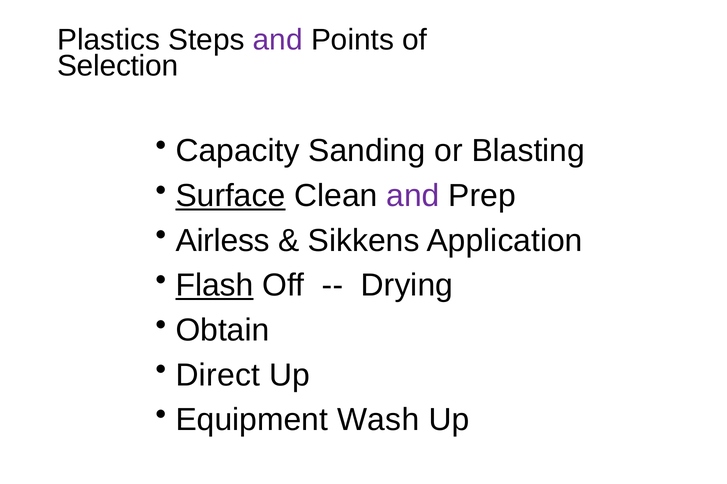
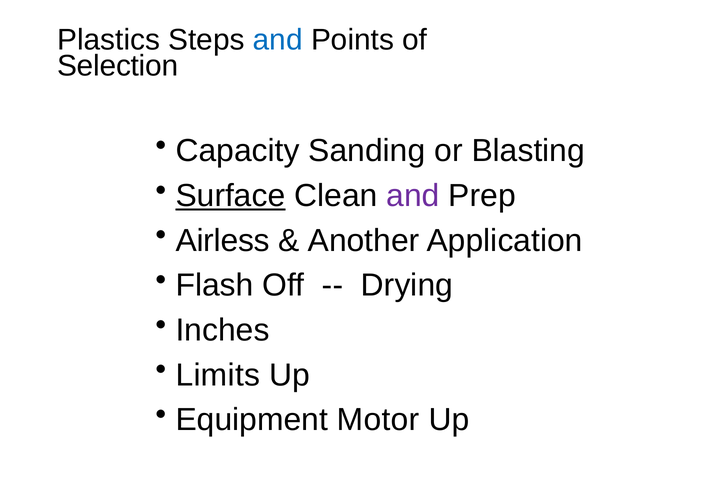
and at (278, 40) colour: purple -> blue
Sikkens: Sikkens -> Another
Flash underline: present -> none
Obtain: Obtain -> Inches
Direct: Direct -> Limits
Wash: Wash -> Motor
